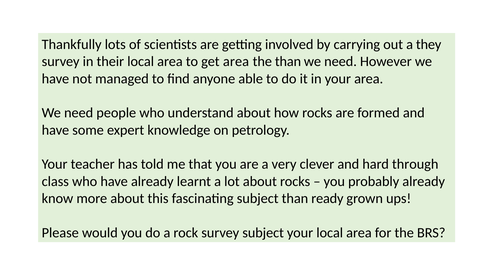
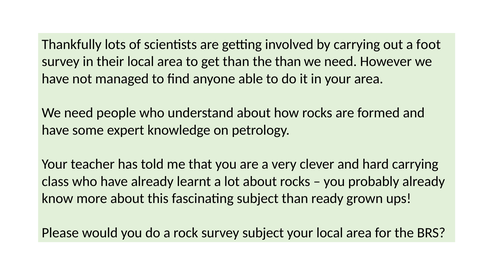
they: they -> foot
get area: area -> than
hard through: through -> carrying
